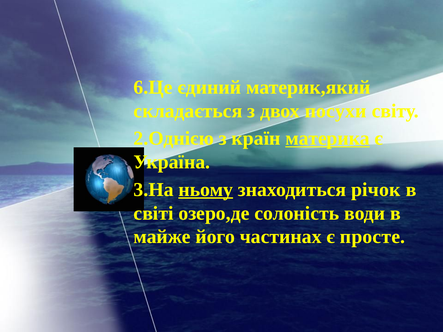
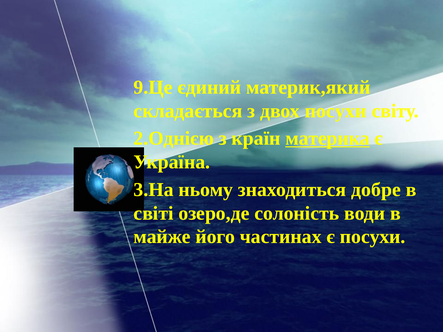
6.Це: 6.Це -> 9.Це
ньому underline: present -> none
річок: річок -> добре
є просте: просте -> посухи
